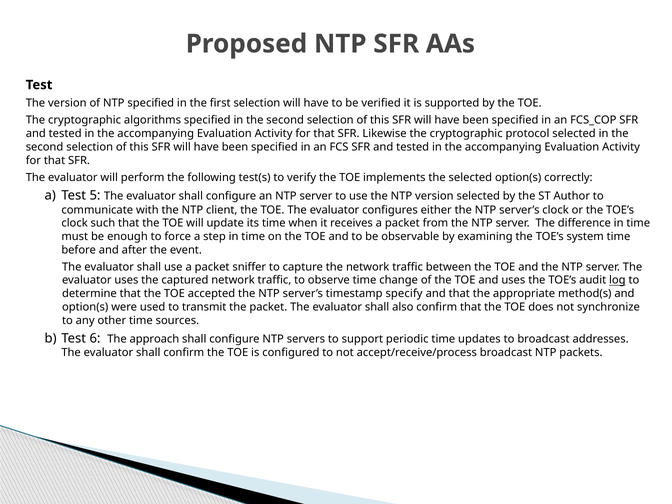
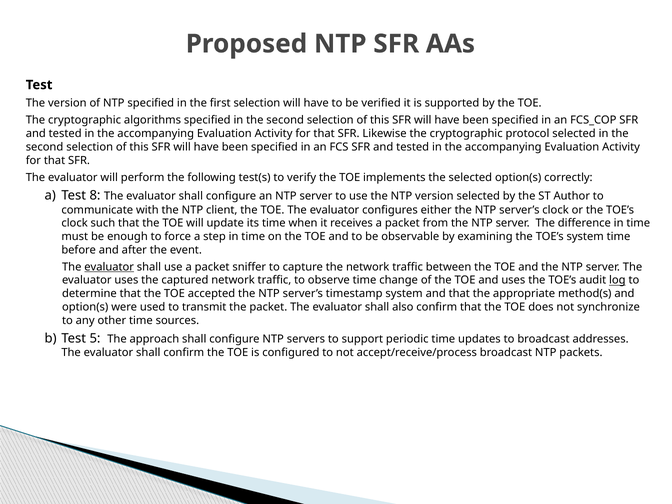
5: 5 -> 8
evaluator at (109, 267) underline: none -> present
timestamp specify: specify -> system
6: 6 -> 5
